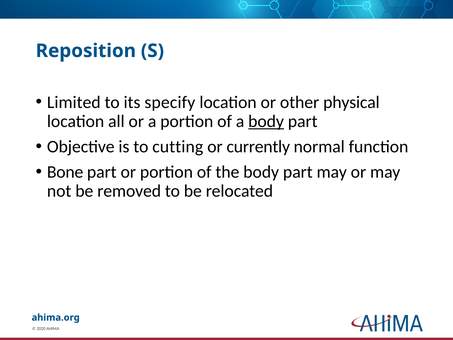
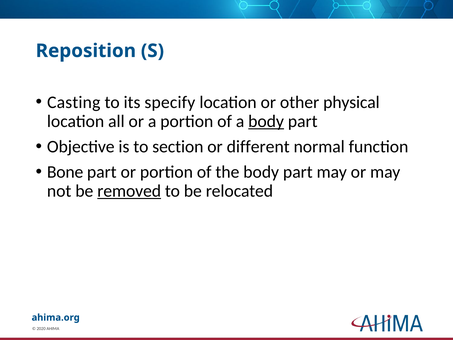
Limited: Limited -> Casting
cutting: cutting -> section
currently: currently -> different
removed underline: none -> present
